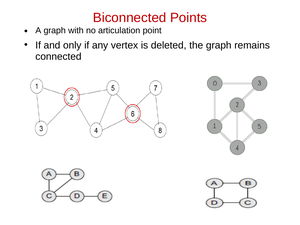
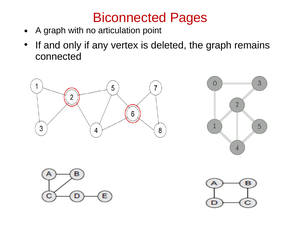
Points: Points -> Pages
